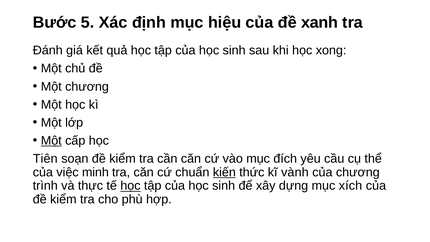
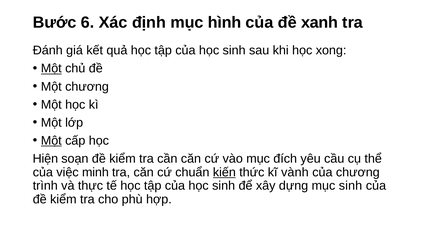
5: 5 -> 6
hiệu: hiệu -> hình
Một at (51, 68) underline: none -> present
Tiên: Tiên -> Hiện
học at (130, 186) underline: present -> none
mục xích: xích -> sinh
